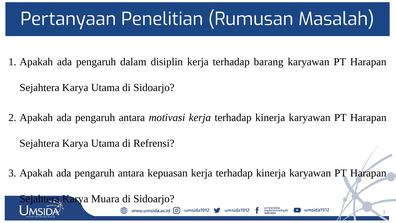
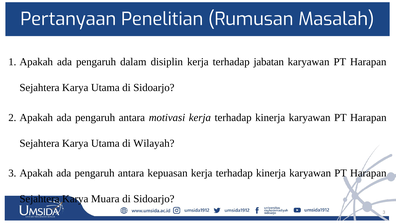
barang: barang -> jabatan
Refrensi: Refrensi -> Wilayah
